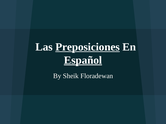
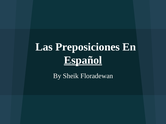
Preposiciones underline: present -> none
